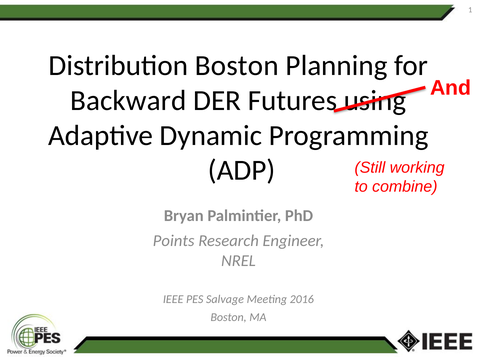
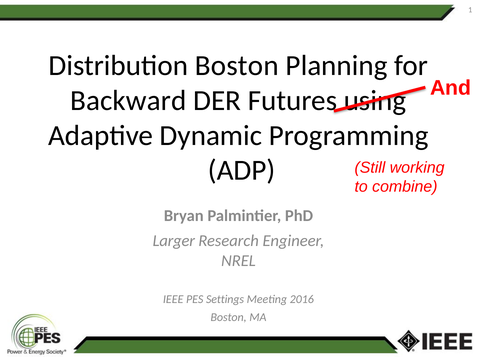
Points: Points -> Larger
Salvage: Salvage -> Settings
